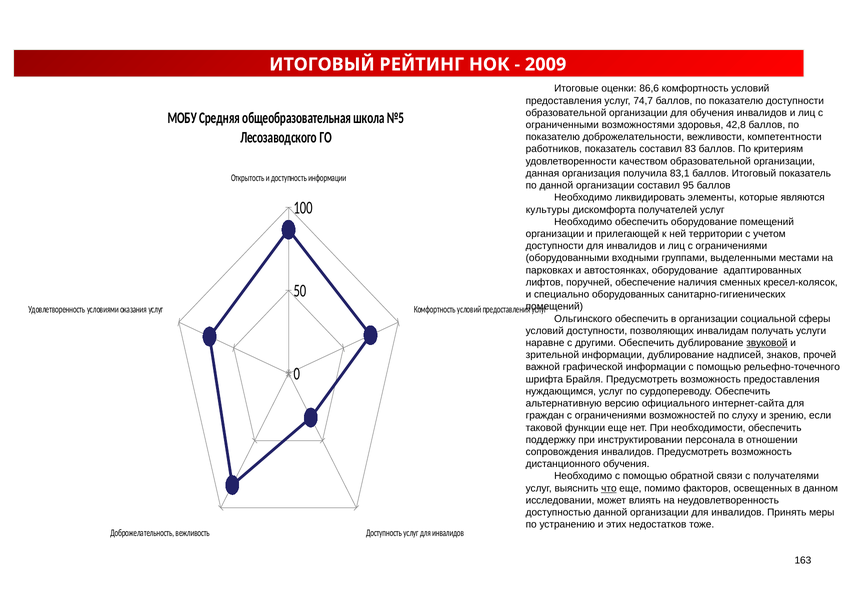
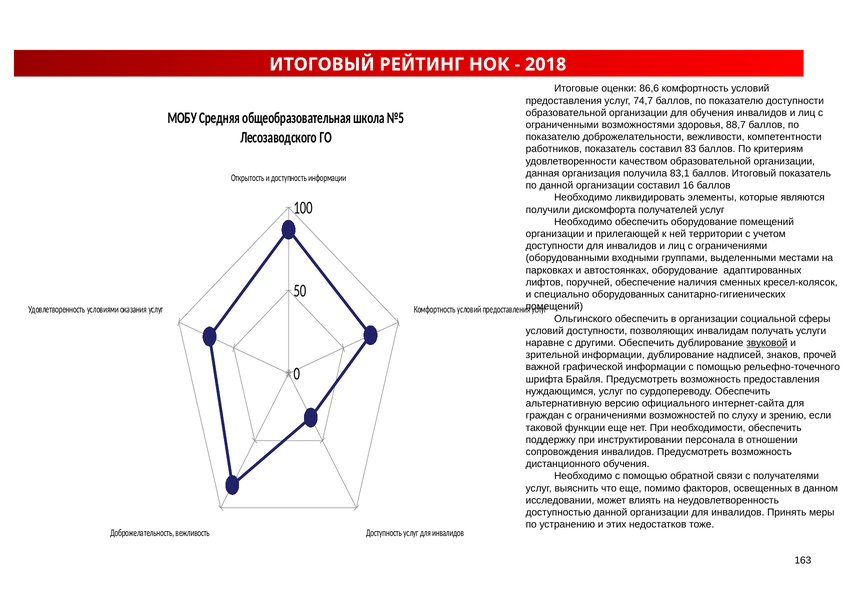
2009: 2009 -> 2018
42,8: 42,8 -> 88,7
95: 95 -> 16
культуры: культуры -> получили
что underline: present -> none
